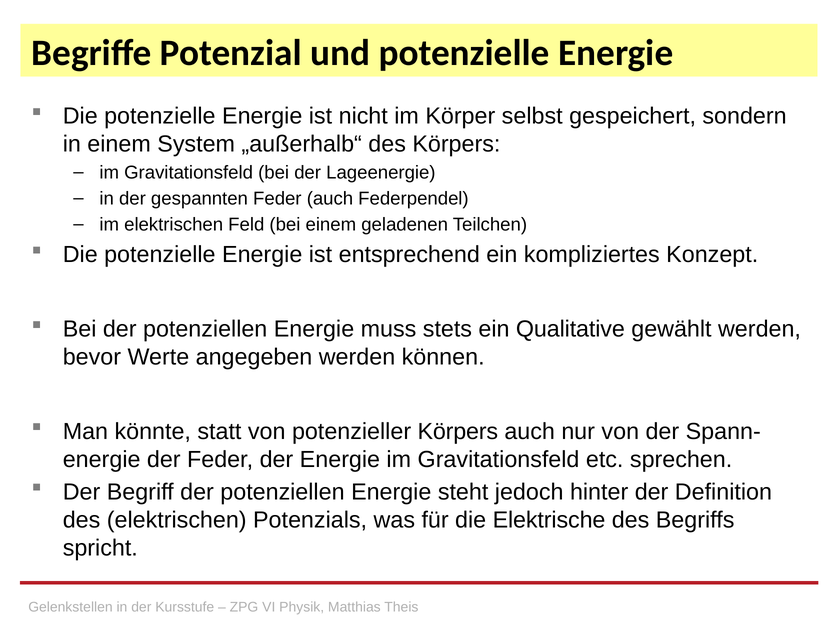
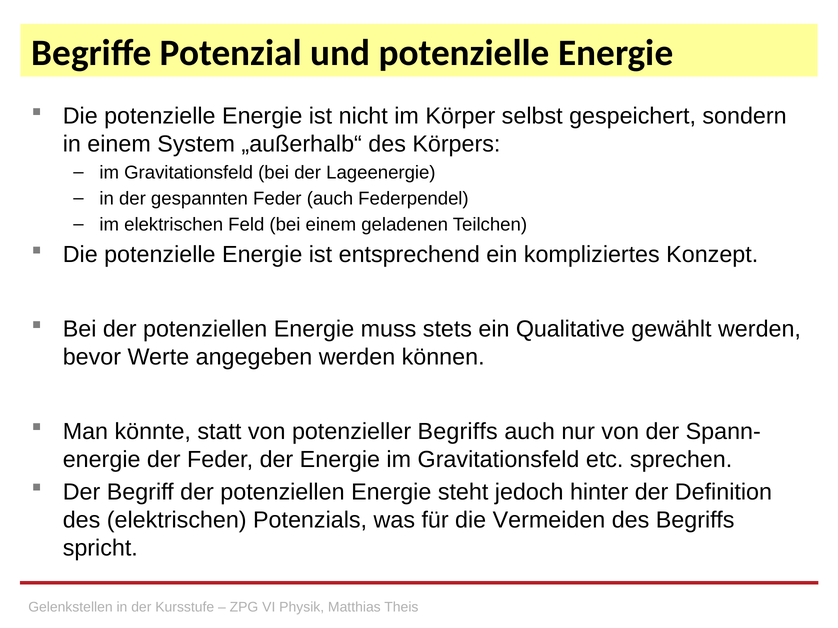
potenzieller Körpers: Körpers -> Begriffs
Elektrische: Elektrische -> Vermeiden
